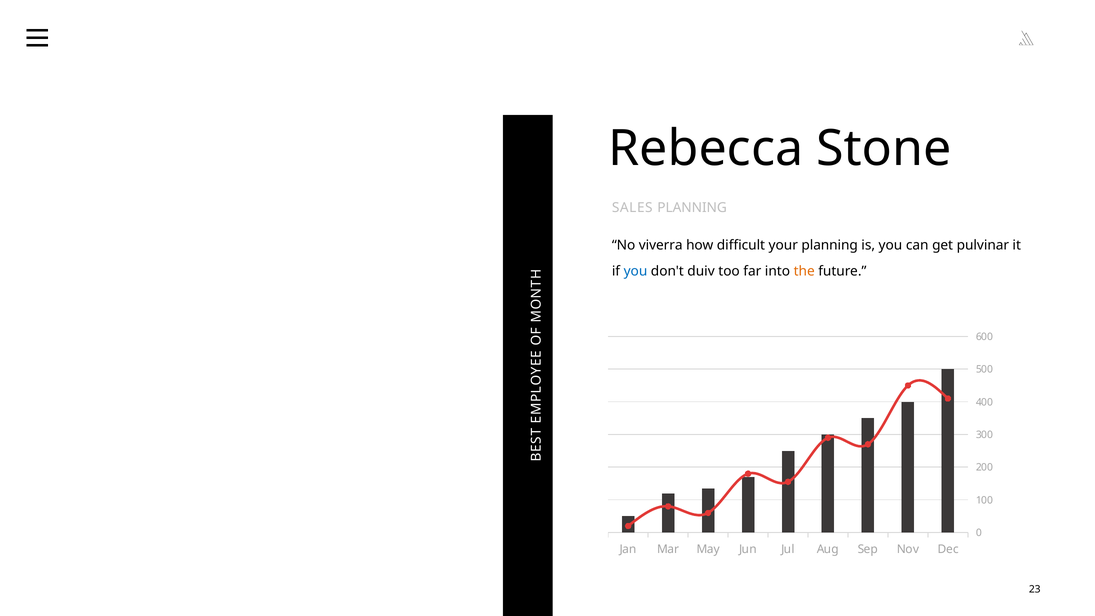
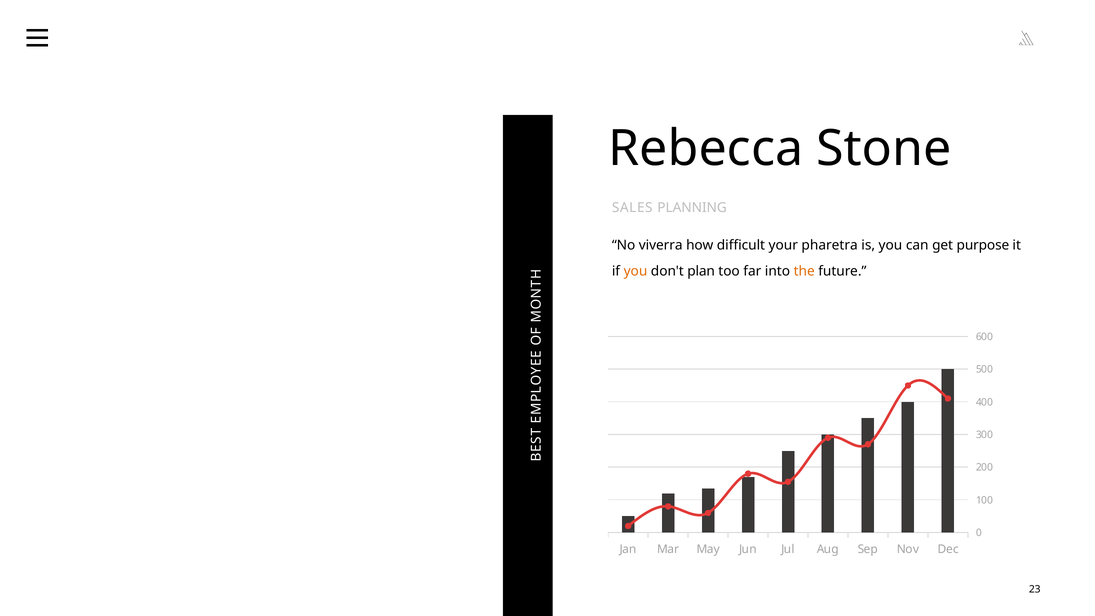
your planning: planning -> pharetra
pulvinar: pulvinar -> purpose
you at (635, 271) colour: blue -> orange
duiv: duiv -> plan
